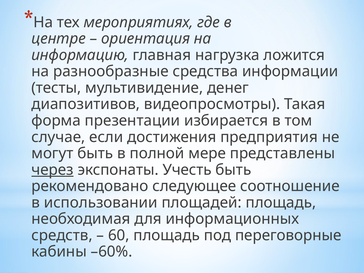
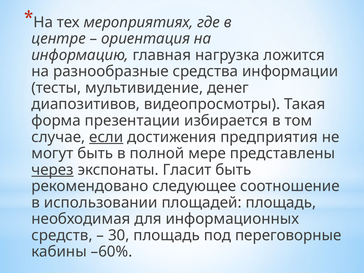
если underline: none -> present
Учесть: Учесть -> Гласит
60: 60 -> 30
